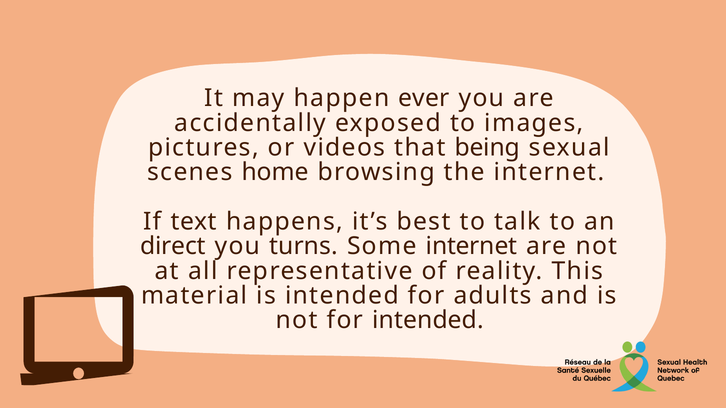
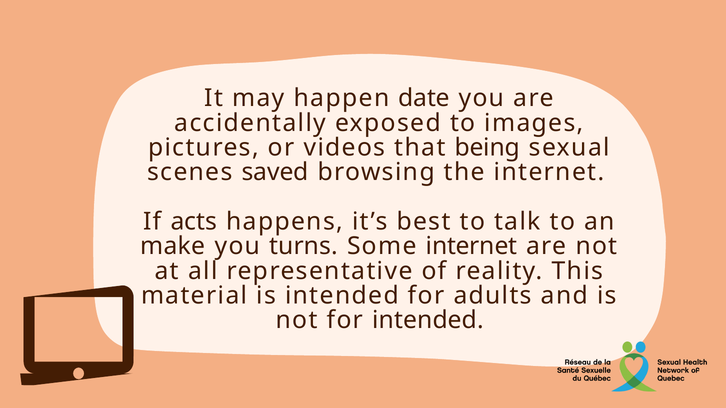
ever: ever -> date
home: home -> saved
text: text -> acts
direct: direct -> make
